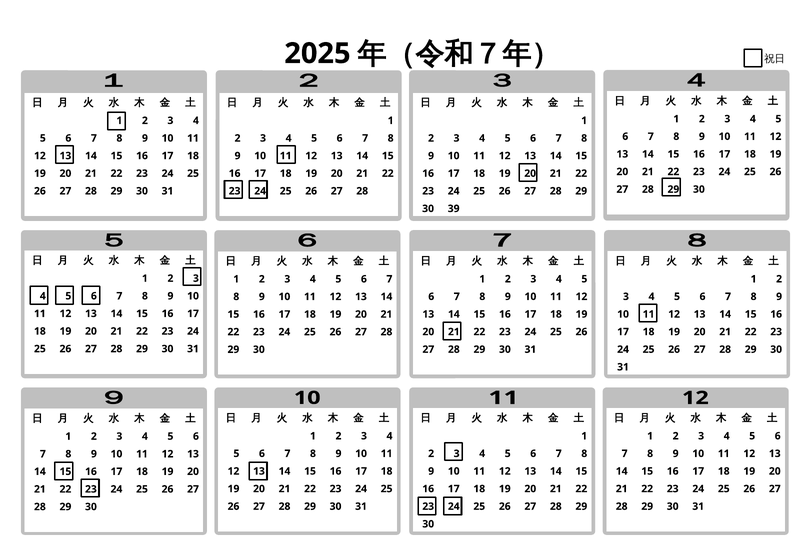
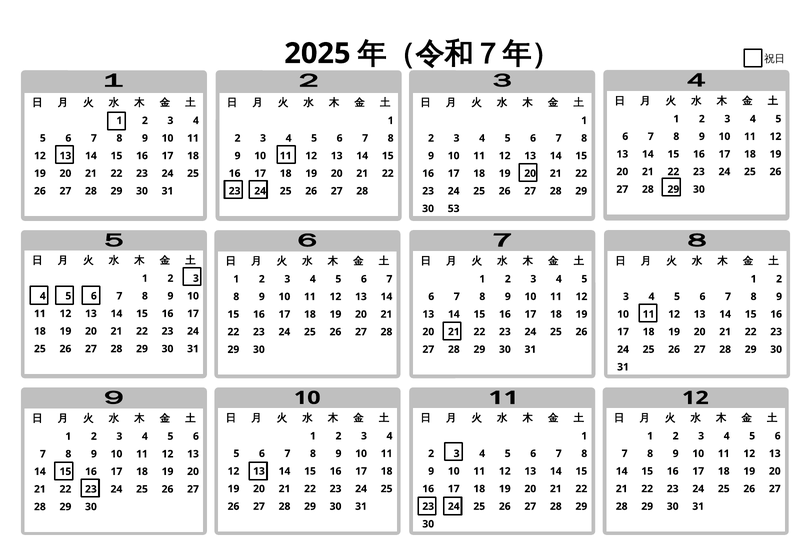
39: 39 -> 53
